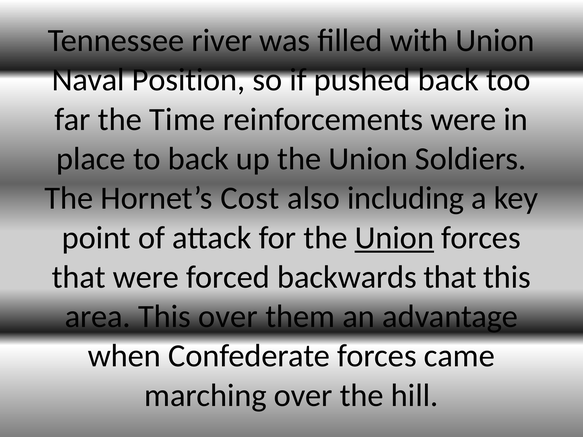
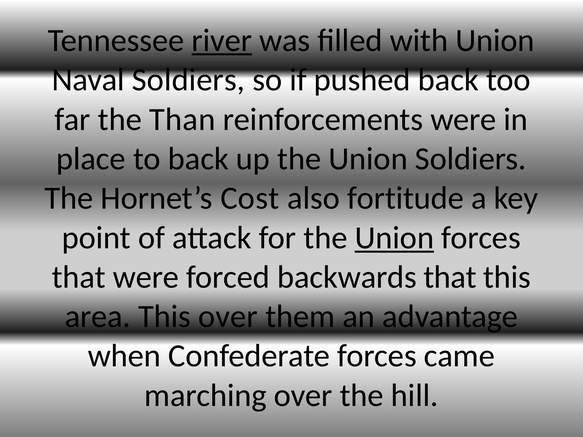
river underline: none -> present
Naval Position: Position -> Soldiers
Time: Time -> Than
including: including -> fortitude
